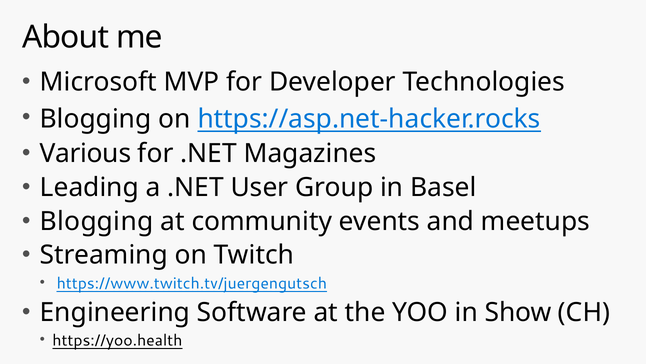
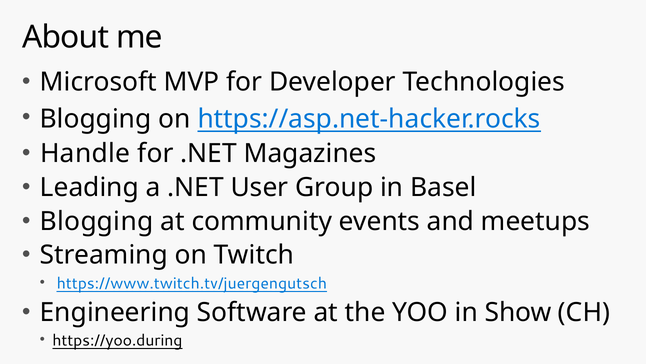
Various: Various -> Handle
https://yoo.health: https://yoo.health -> https://yoo.during
